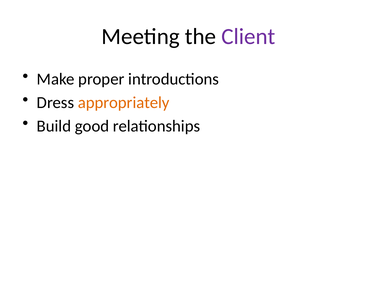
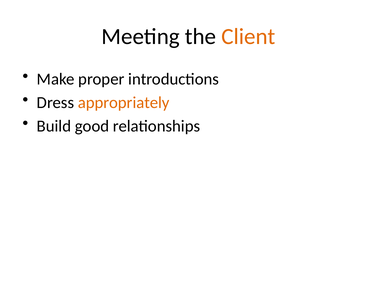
Client colour: purple -> orange
